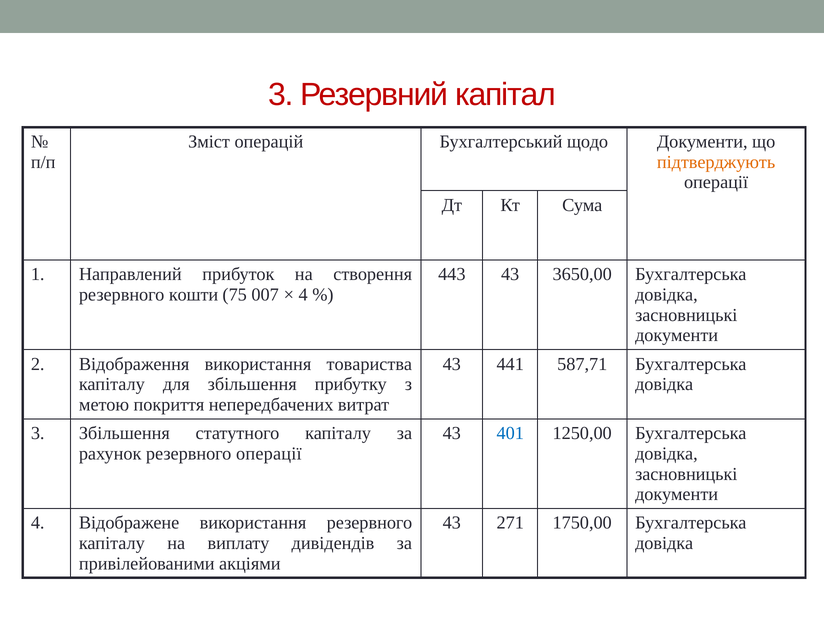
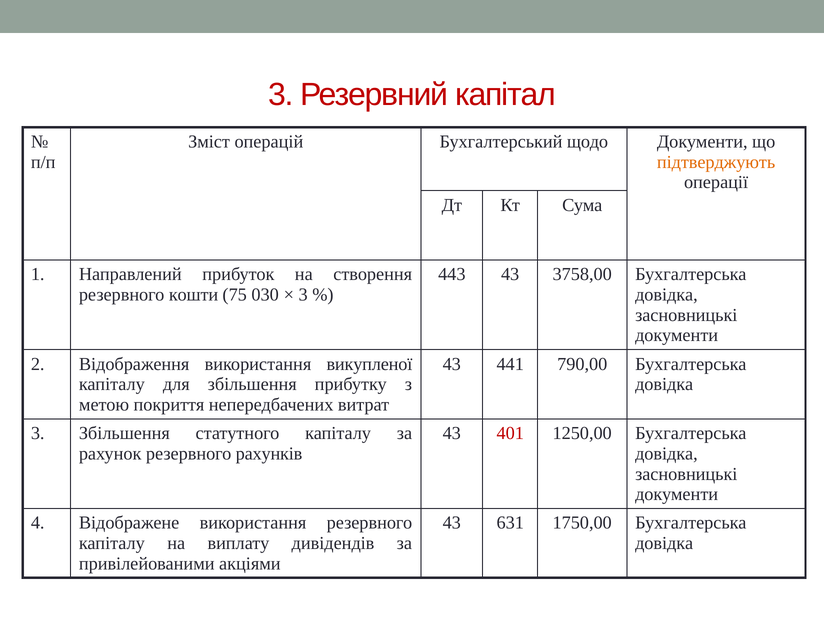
3650,00: 3650,00 -> 3758,00
007: 007 -> 030
4 at (303, 295): 4 -> 3
товариства: товариства -> викупленої
587,71: 587,71 -> 790,00
401 colour: blue -> red
резервного операції: операції -> рахунків
271: 271 -> 631
